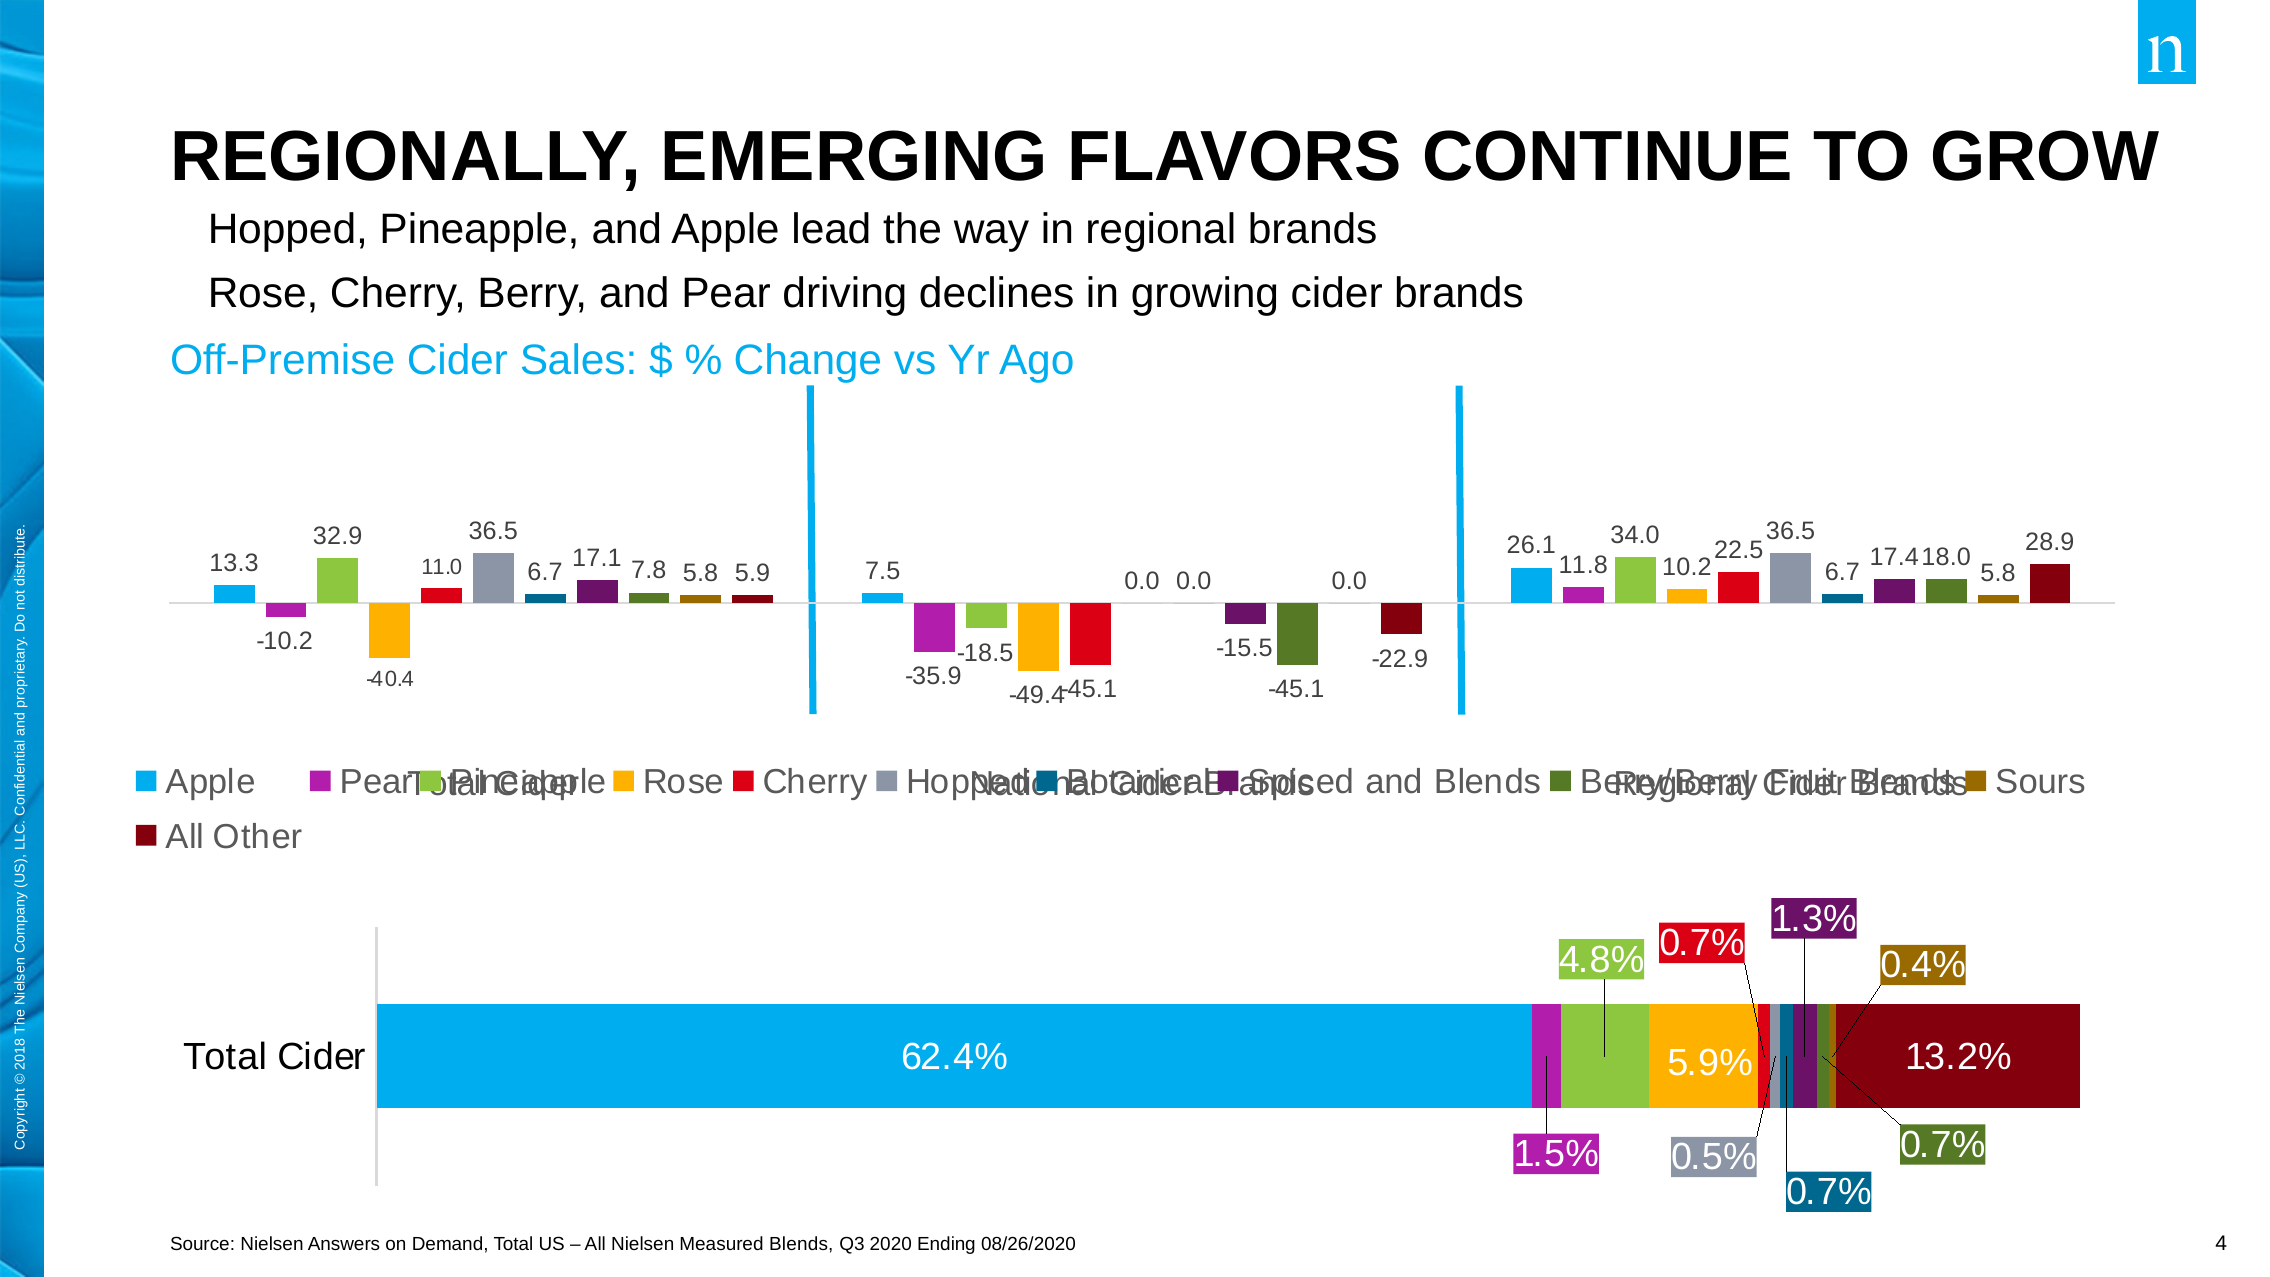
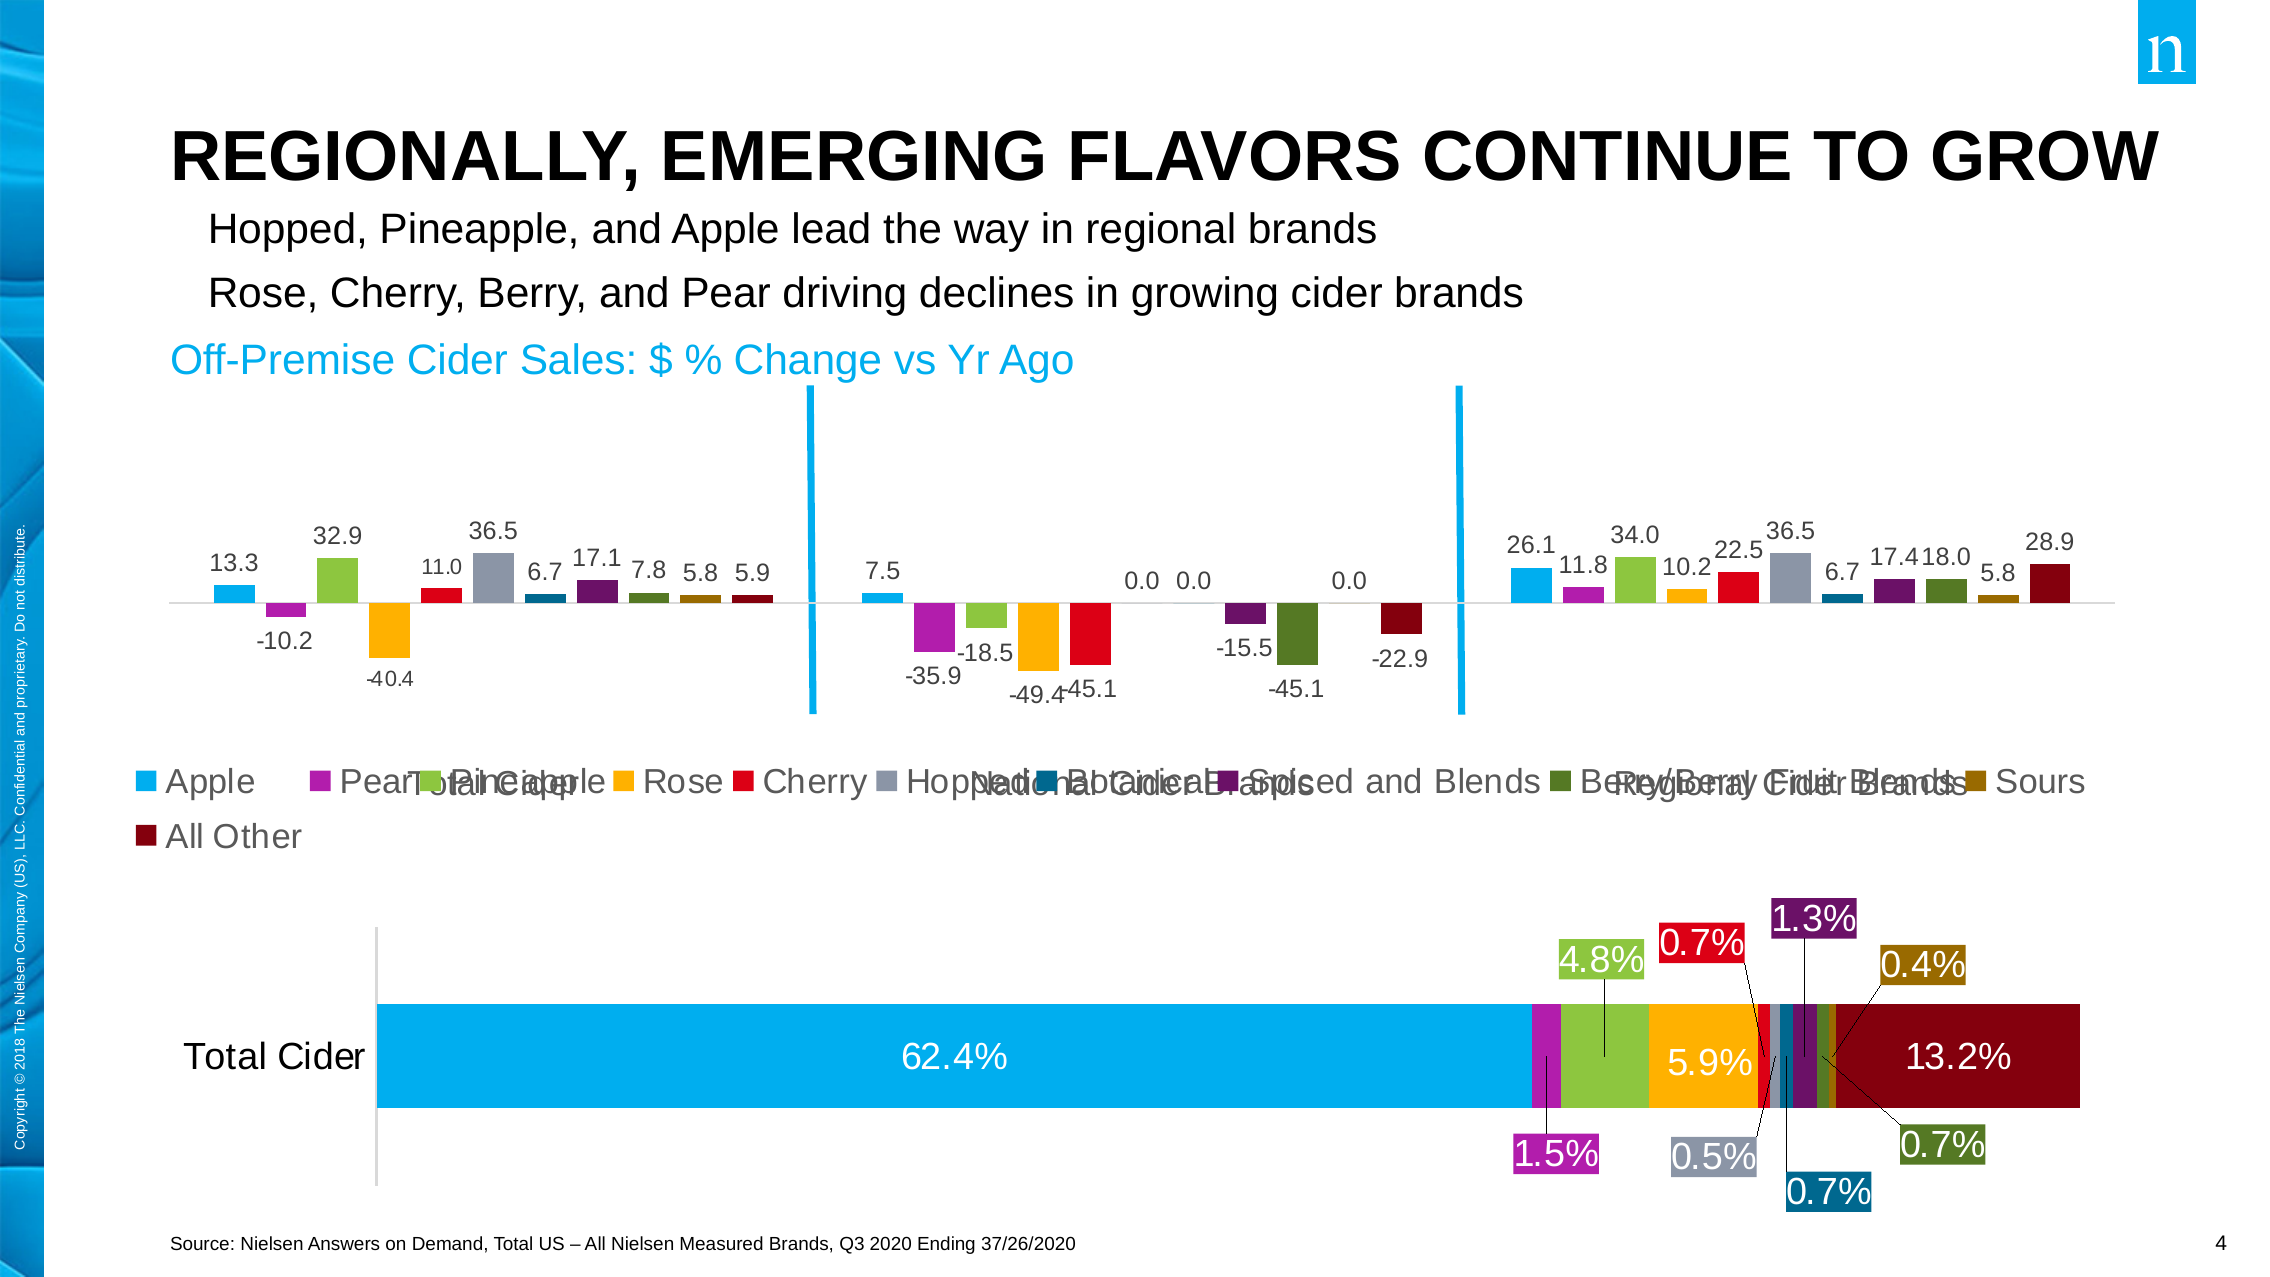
Measured Blends: Blends -> Brands
08/26/2020: 08/26/2020 -> 37/26/2020
